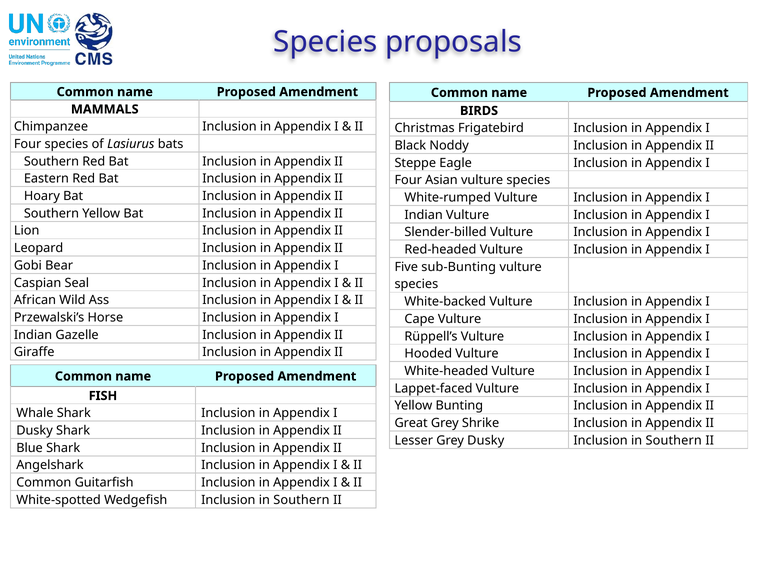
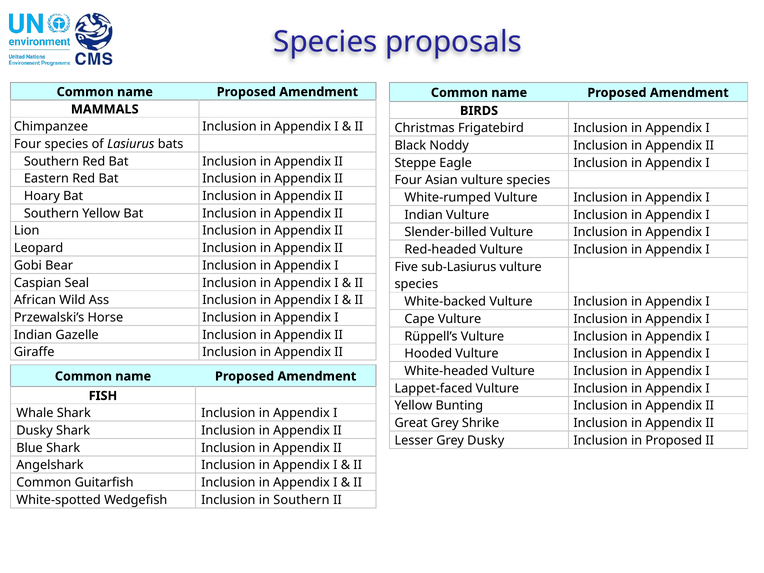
sub-Bunting: sub-Bunting -> sub-Lasiurus
Southern at (674, 440): Southern -> Proposed
